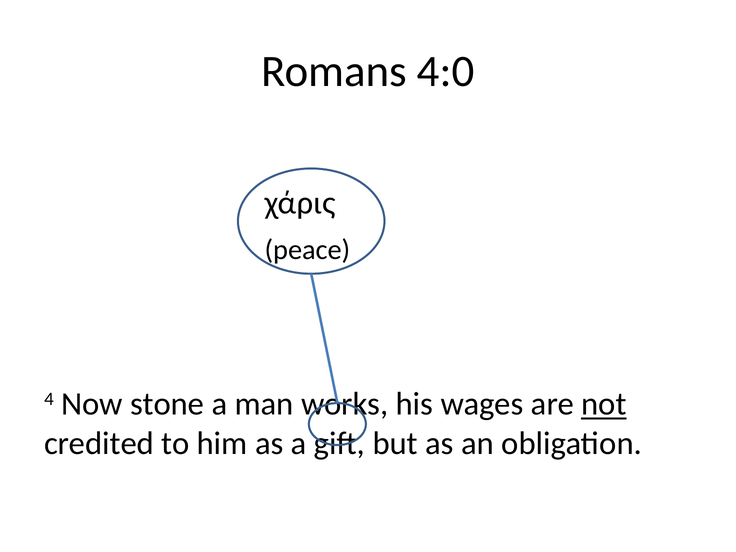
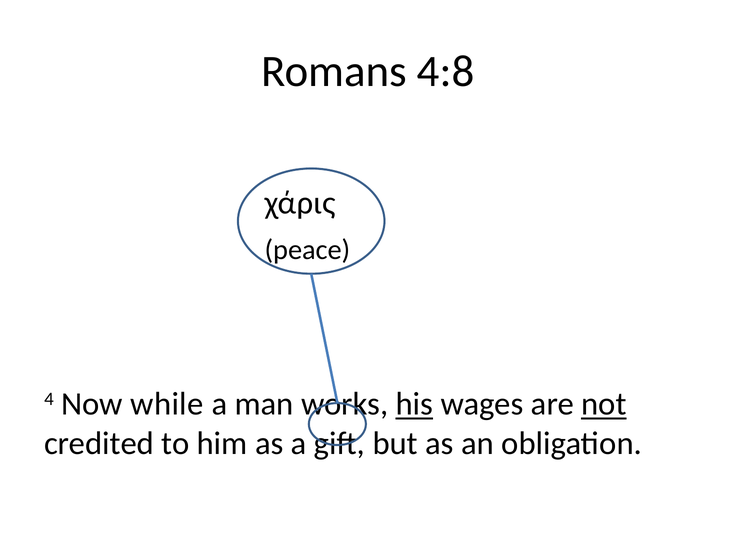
4:0: 4:0 -> 4:8
stone: stone -> while
his underline: none -> present
